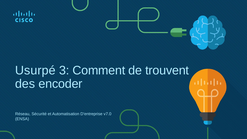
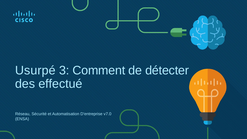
trouvent: trouvent -> détecter
encoder: encoder -> effectué
